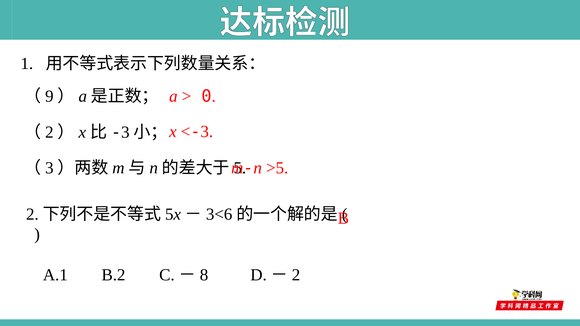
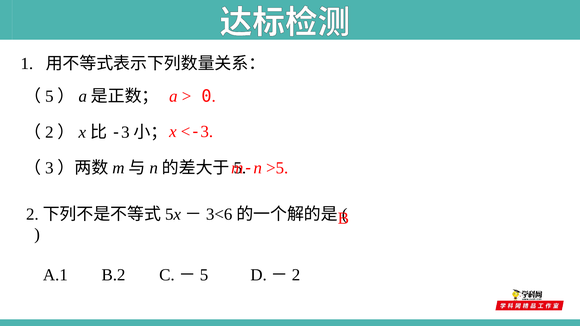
9 at (49, 96): 9 -> 5
8 at (204, 275): 8 -> 5
